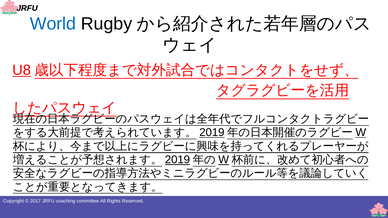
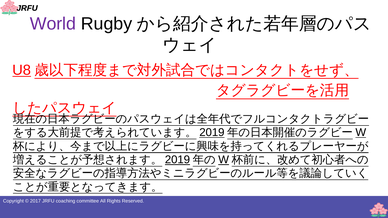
World colour: blue -> purple
